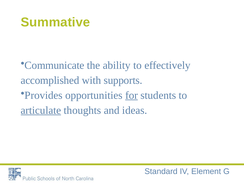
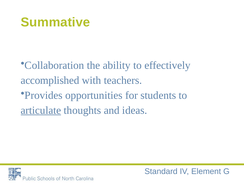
Communicate: Communicate -> Collaboration
supports: supports -> teachers
for underline: present -> none
